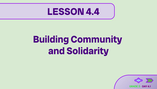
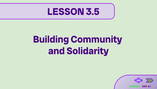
4.4: 4.4 -> 3.5
